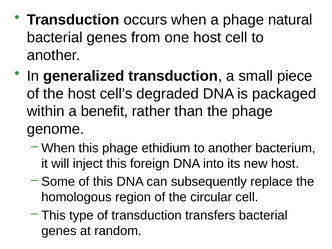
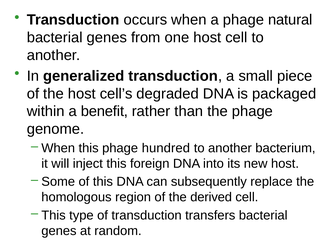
ethidium: ethidium -> hundred
circular: circular -> derived
